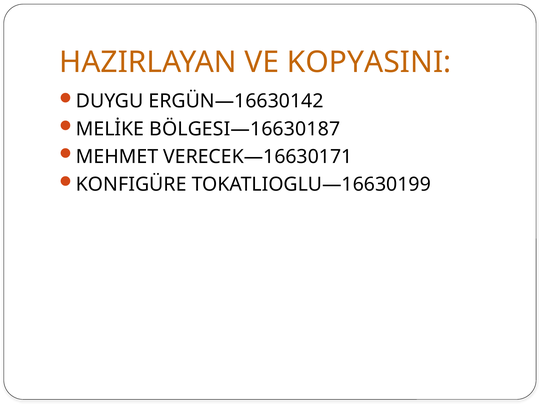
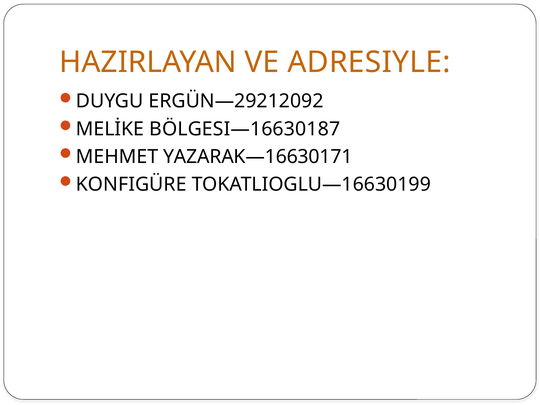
KOPYASINI: KOPYASINI -> ADRESIYLE
ERGÜN—16630142: ERGÜN—16630142 -> ERGÜN—29212092
VERECEK—16630171: VERECEK—16630171 -> YAZARAK—16630171
